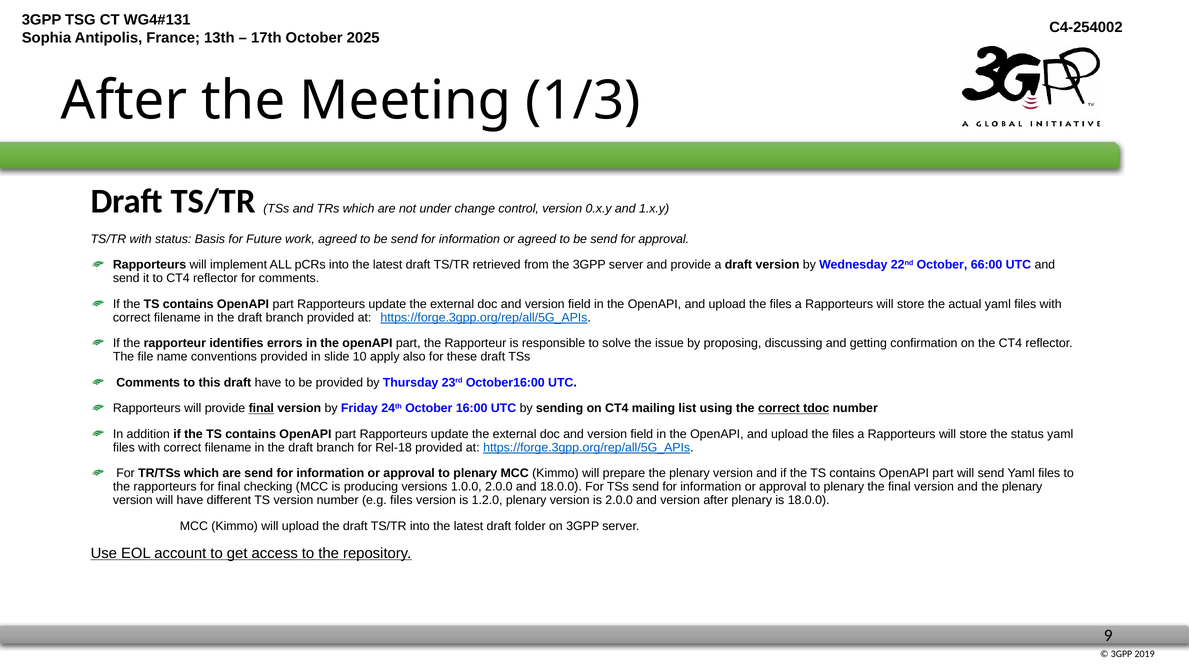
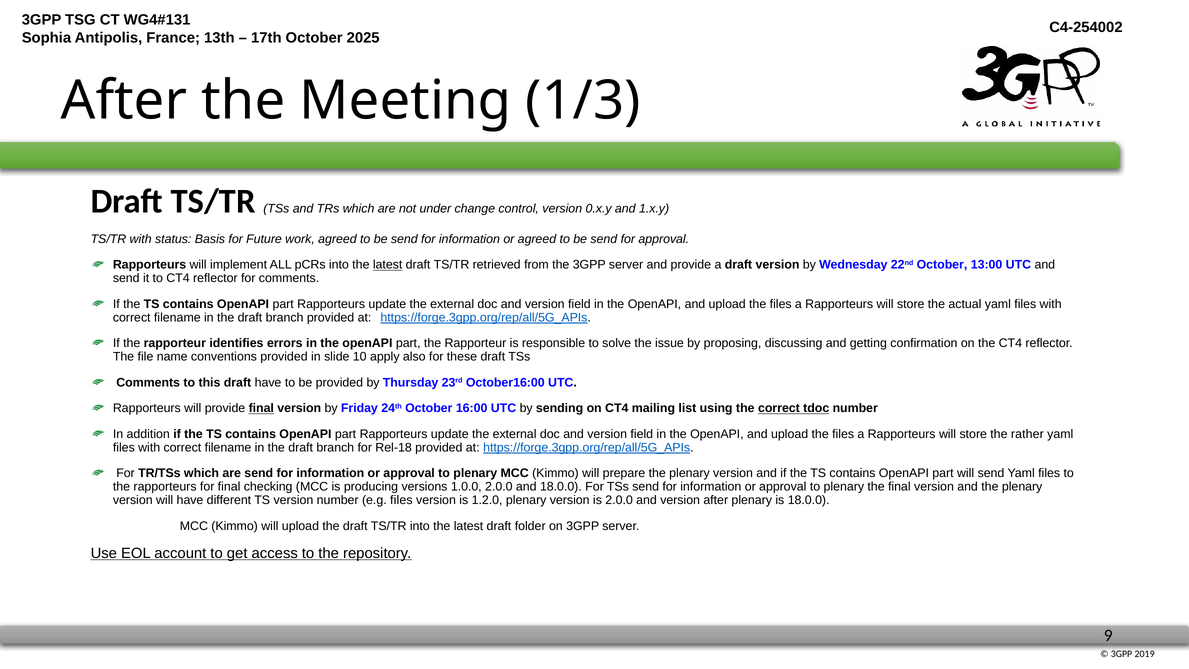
latest at (388, 265) underline: none -> present
66:00: 66:00 -> 13:00
the status: status -> rather
